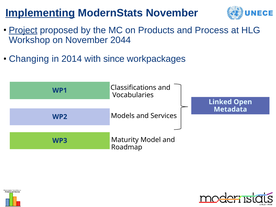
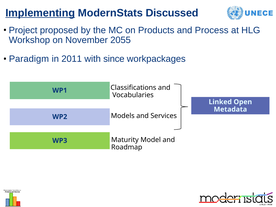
ModernStats November: November -> Discussed
Project underline: present -> none
2044: 2044 -> 2055
Changing: Changing -> Paradigm
2014: 2014 -> 2011
